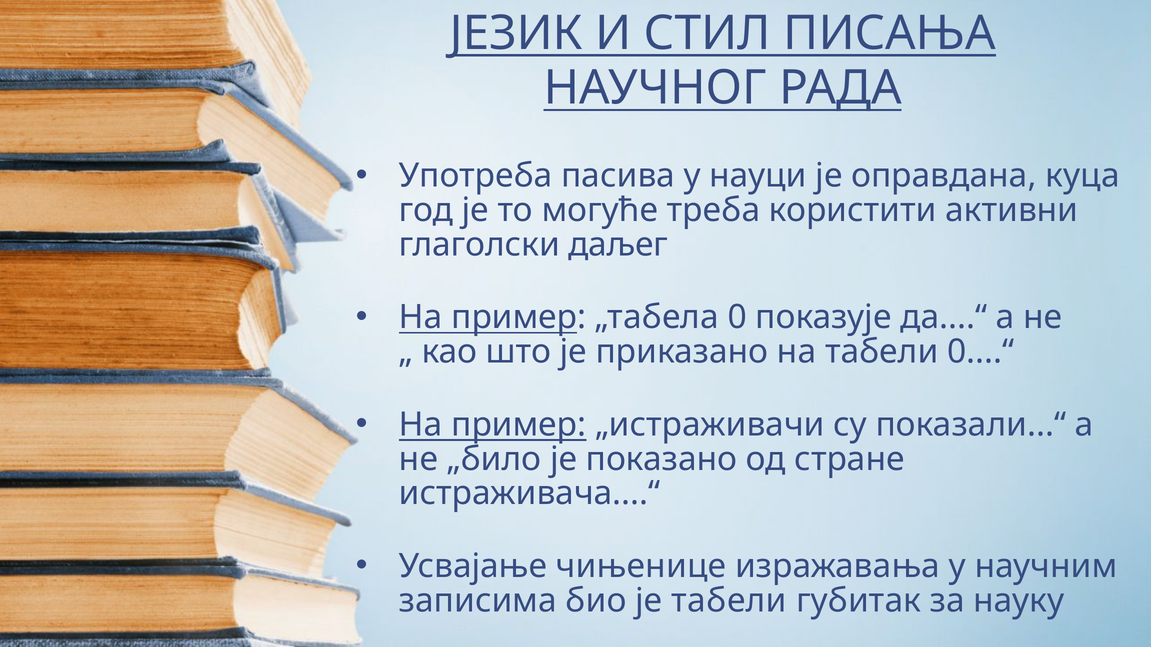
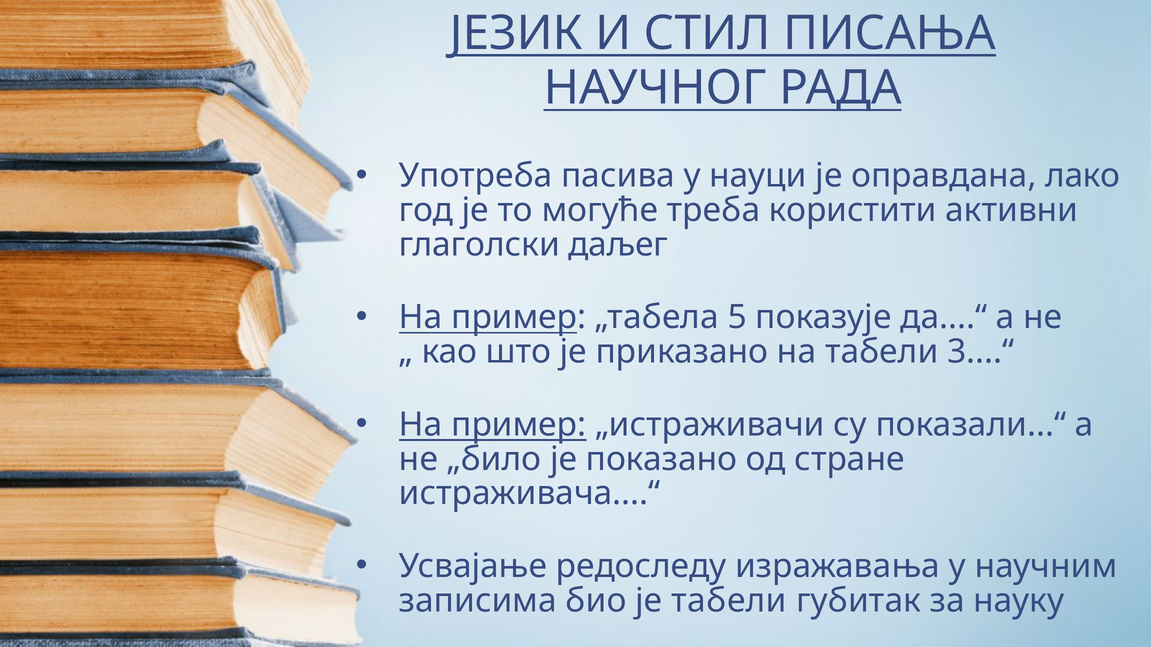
куца: куца -> лако
0: 0 -> 5
0....“: 0....“ -> 3....“
чињенице: чињенице -> редоследу
